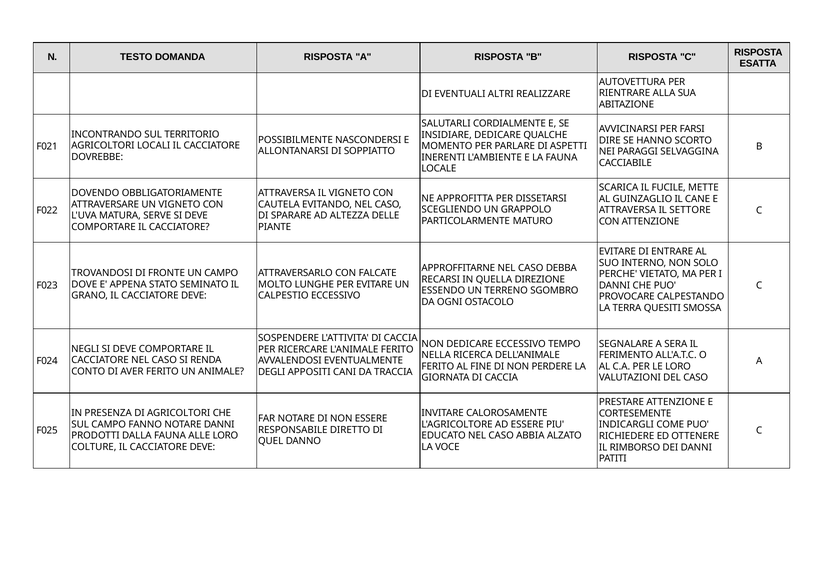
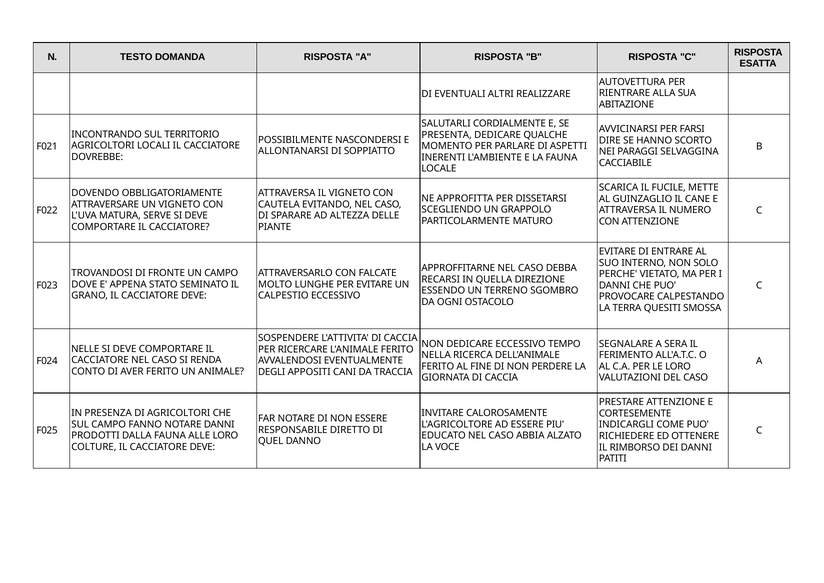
INSIDIARE: INSIDIARE -> PRESENTA
SETTORE: SETTORE -> NUMERO
NEGLI: NEGLI -> NELLE
